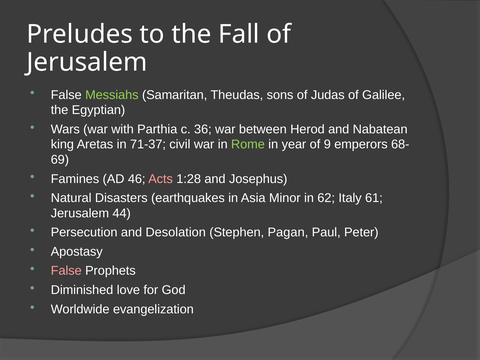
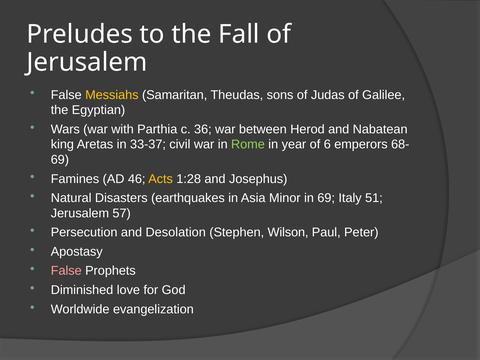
Messiahs colour: light green -> yellow
71-37: 71-37 -> 33-37
9: 9 -> 6
Acts colour: pink -> yellow
in 62: 62 -> 69
61: 61 -> 51
44: 44 -> 57
Pagan: Pagan -> Wilson
